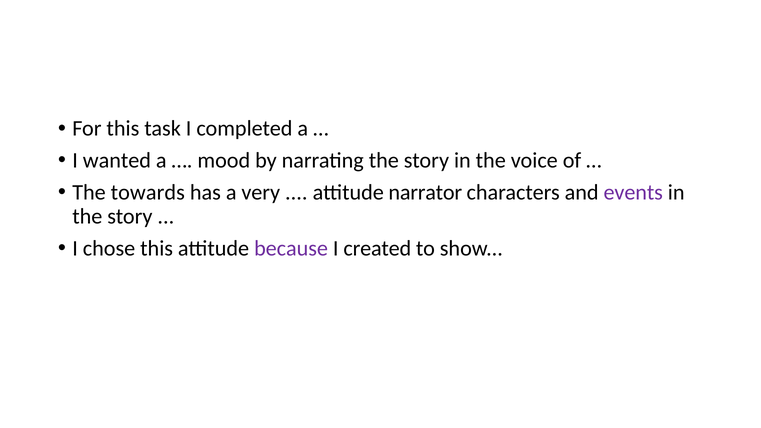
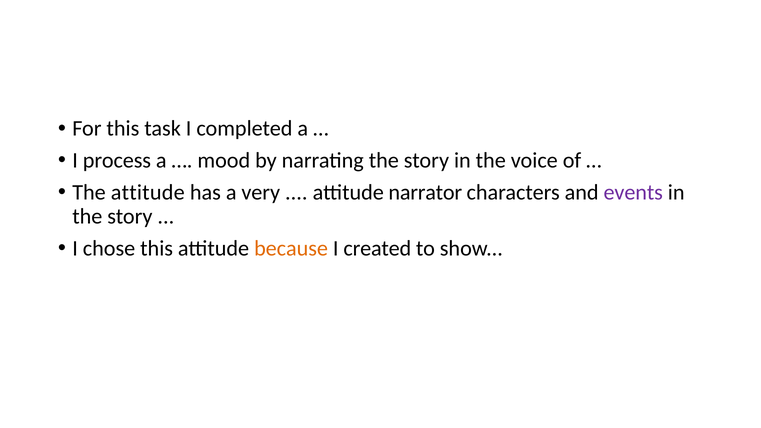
wanted: wanted -> process
The towards: towards -> attitude
because colour: purple -> orange
